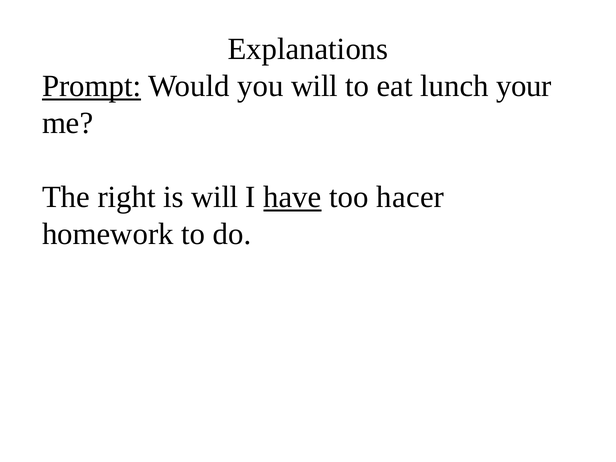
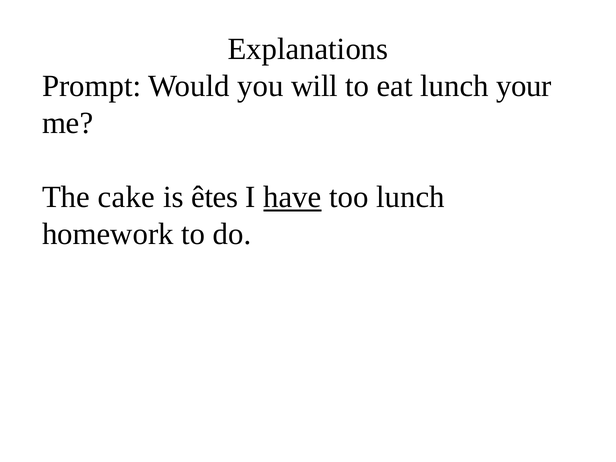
Prompt underline: present -> none
right: right -> cake
is will: will -> êtes
too hacer: hacer -> lunch
